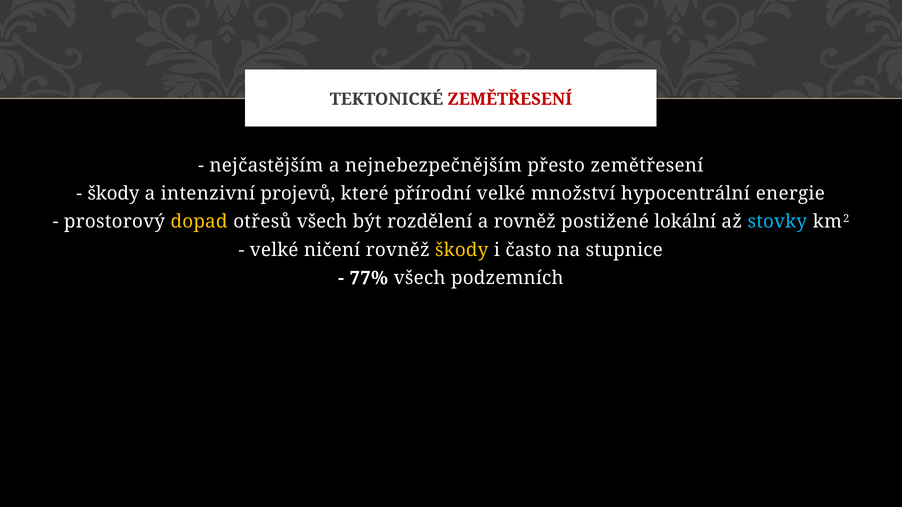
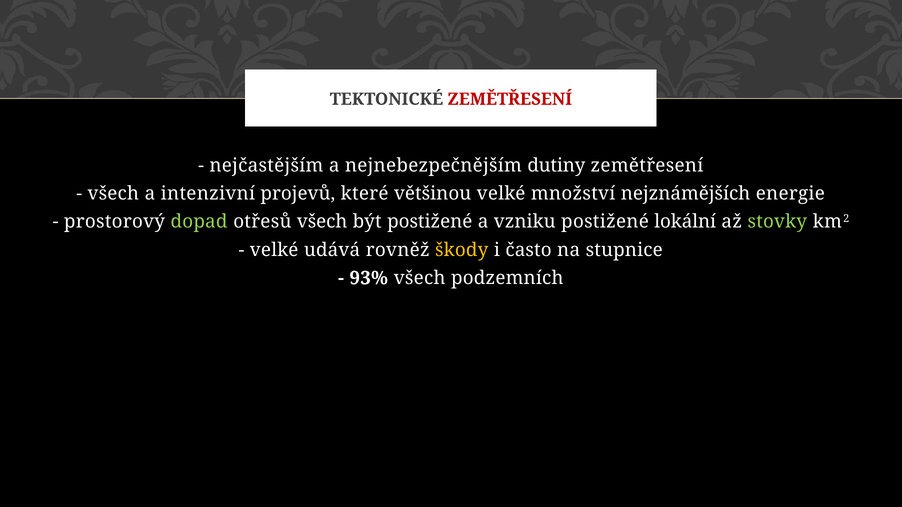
přesto: přesto -> dutiny
škody at (113, 194): škody -> všech
přírodní: přírodní -> většinou
hypocentrální: hypocentrální -> nejznámějších
dopad colour: yellow -> light green
být rozdělení: rozdělení -> postižené
a rovněž: rovněž -> vzniku
stovky colour: light blue -> light green
ničení: ničení -> udává
77%: 77% -> 93%
